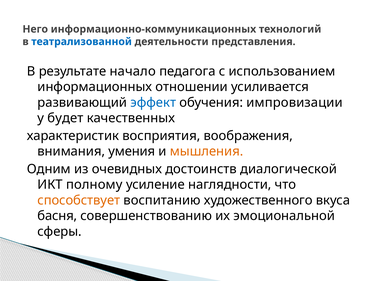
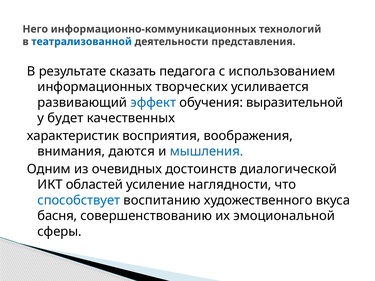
начало: начало -> сказать
отношении: отношении -> творческих
импровизации: импровизации -> выразительной
умения: умения -> даются
мышления colour: orange -> blue
полному: полному -> областей
способствует colour: orange -> blue
